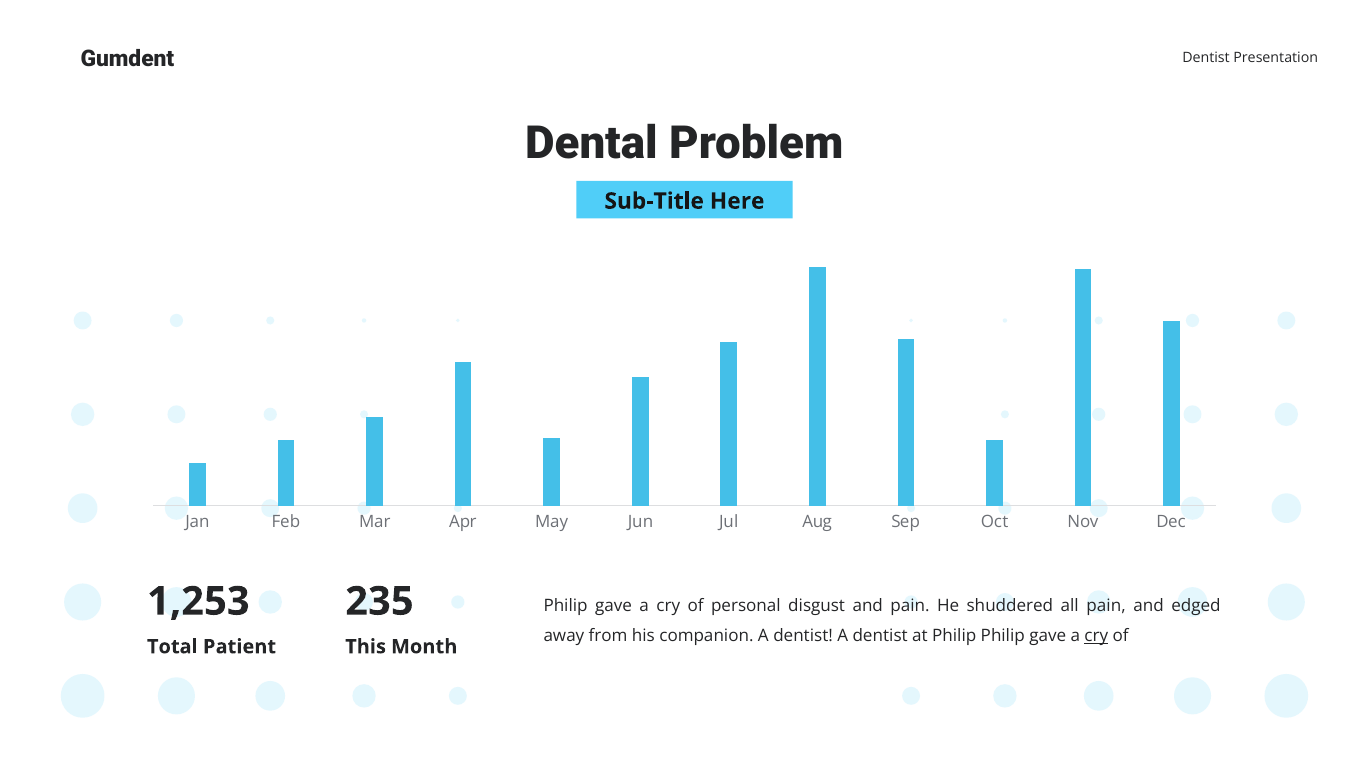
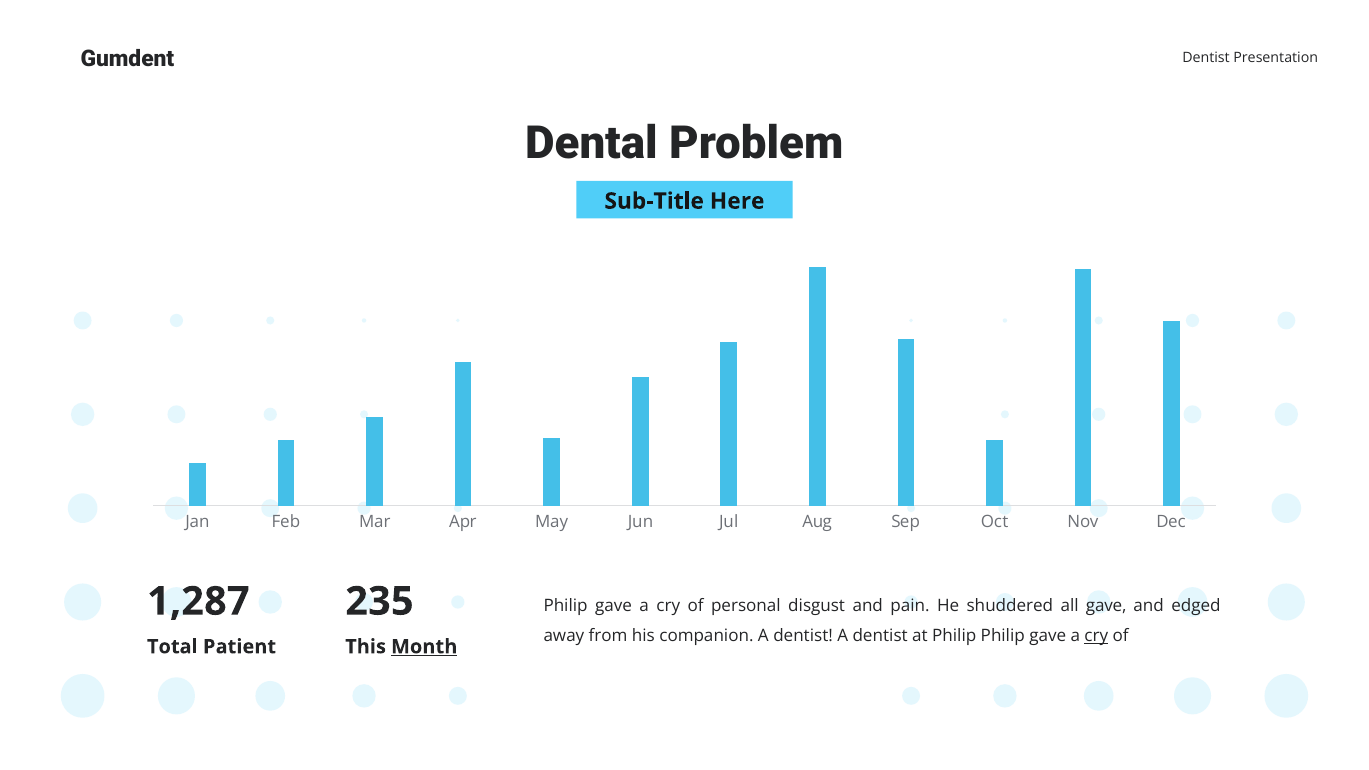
1,253: 1,253 -> 1,287
all pain: pain -> gave
Month underline: none -> present
